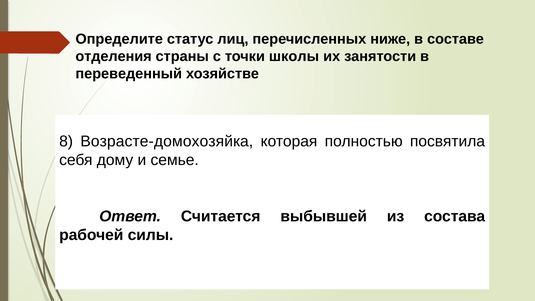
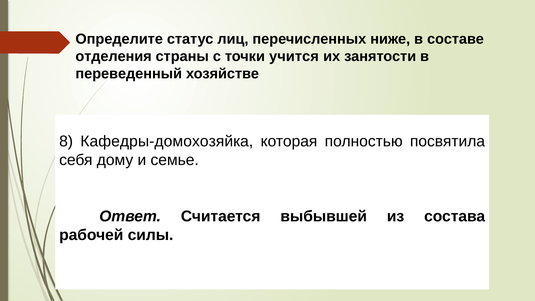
школы: школы -> учится
Возрасте-домохозяйка: Возрасте-домохозяйка -> Кафедры-домохозяйка
